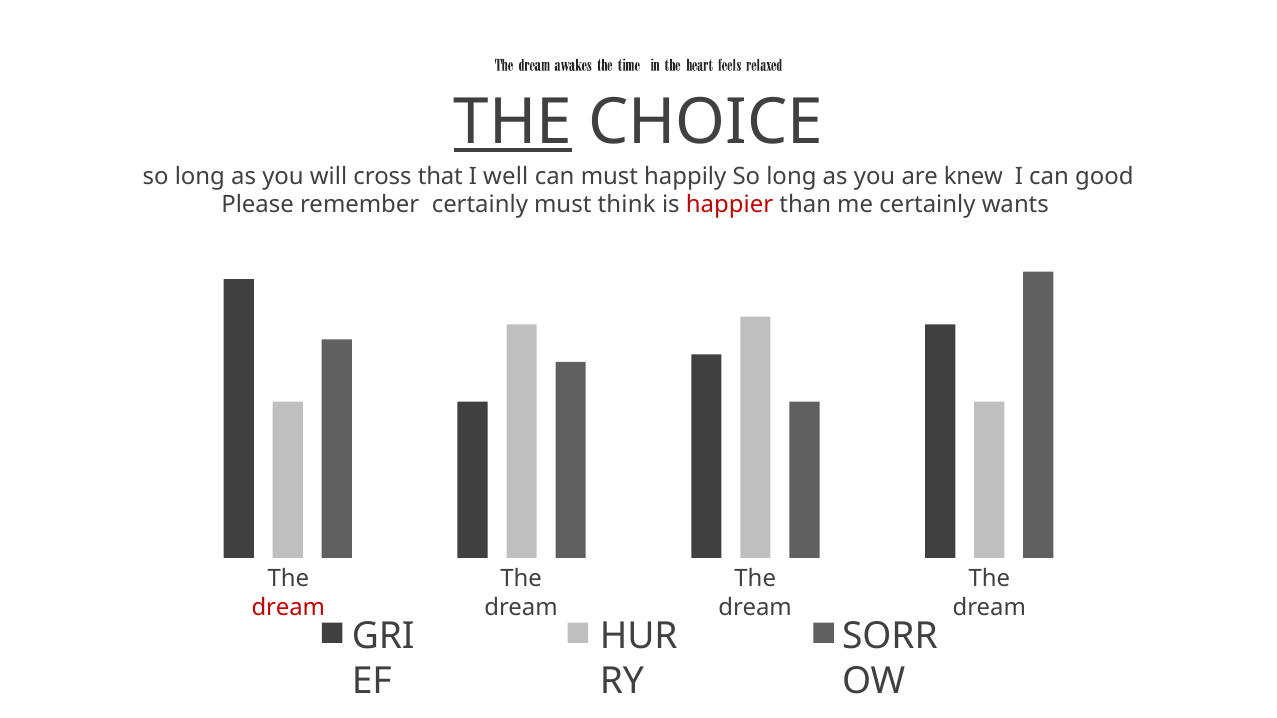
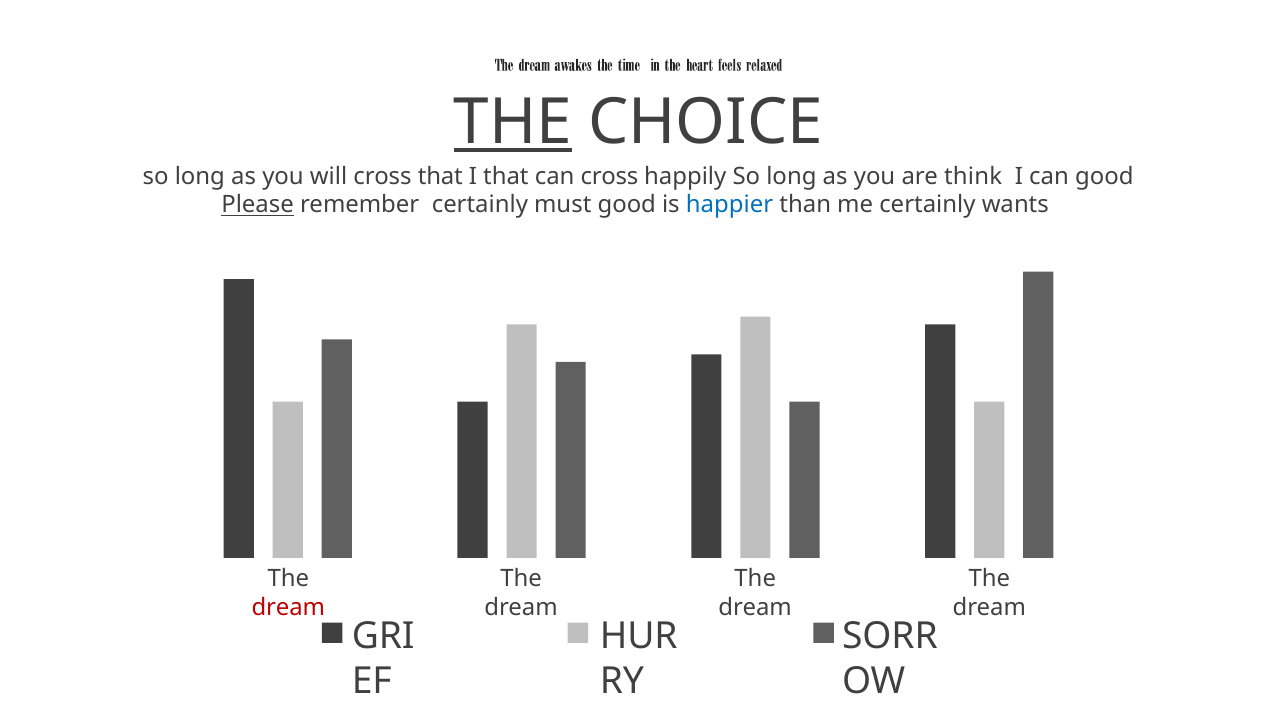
I well: well -> that
can must: must -> cross
knew: knew -> think
Please underline: none -> present
must think: think -> good
happier colour: red -> blue
